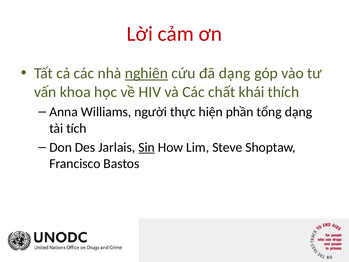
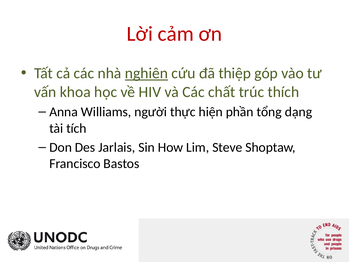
đã dạng: dạng -> thiệp
khái: khái -> trúc
Sin underline: present -> none
